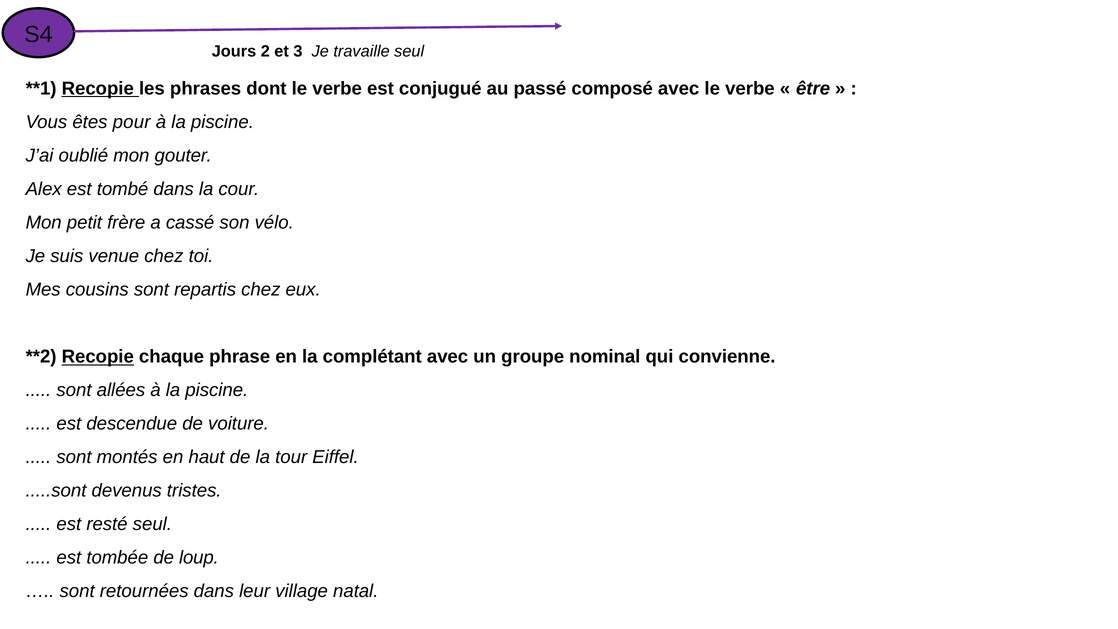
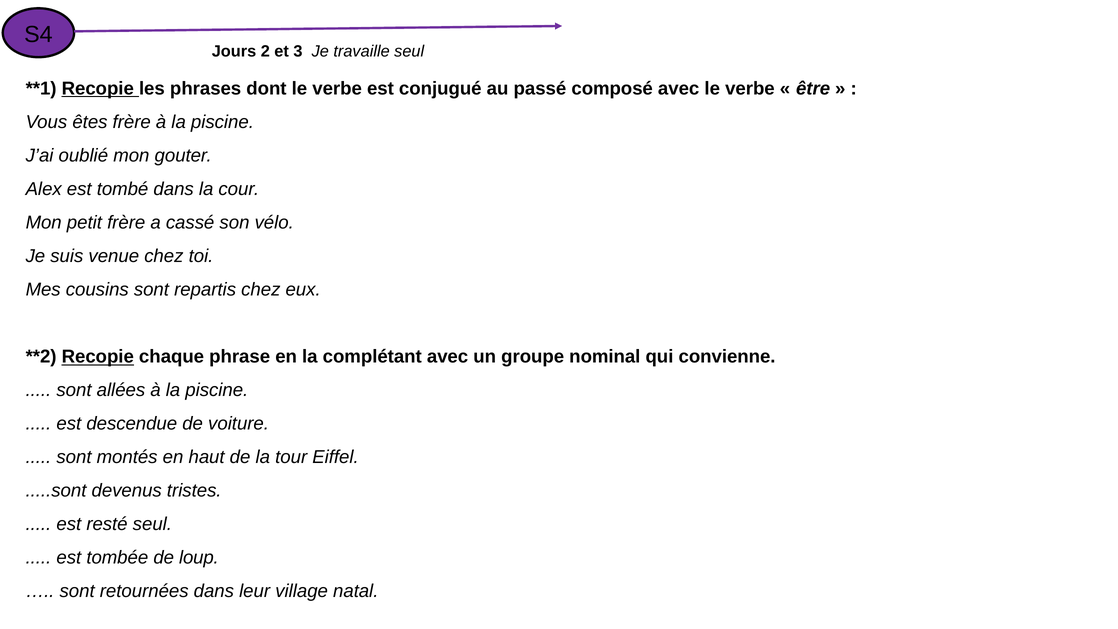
êtes pour: pour -> frère
